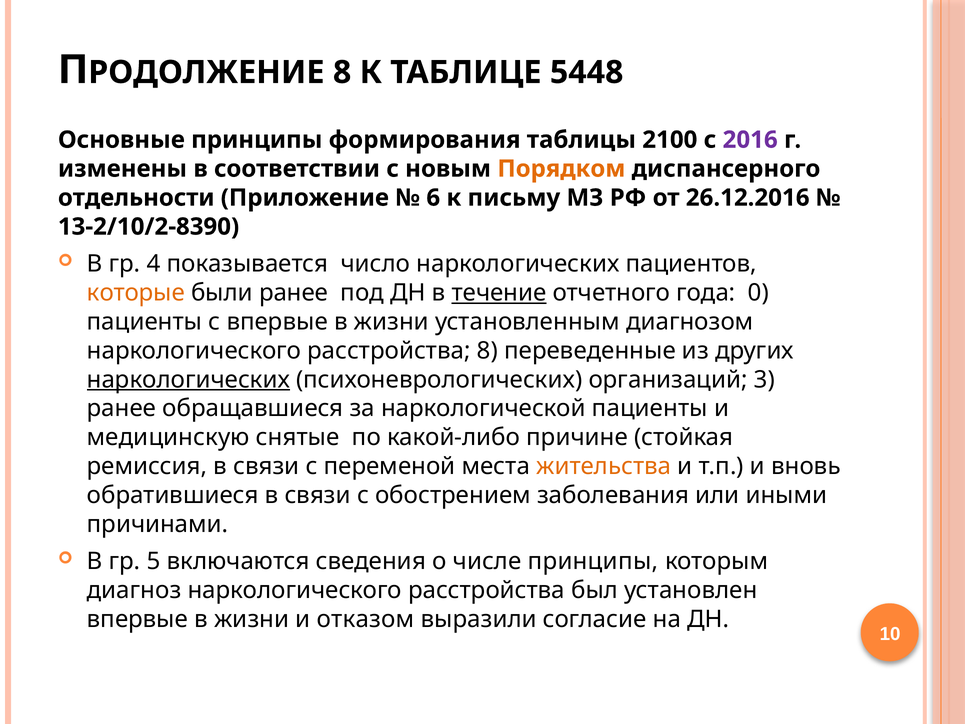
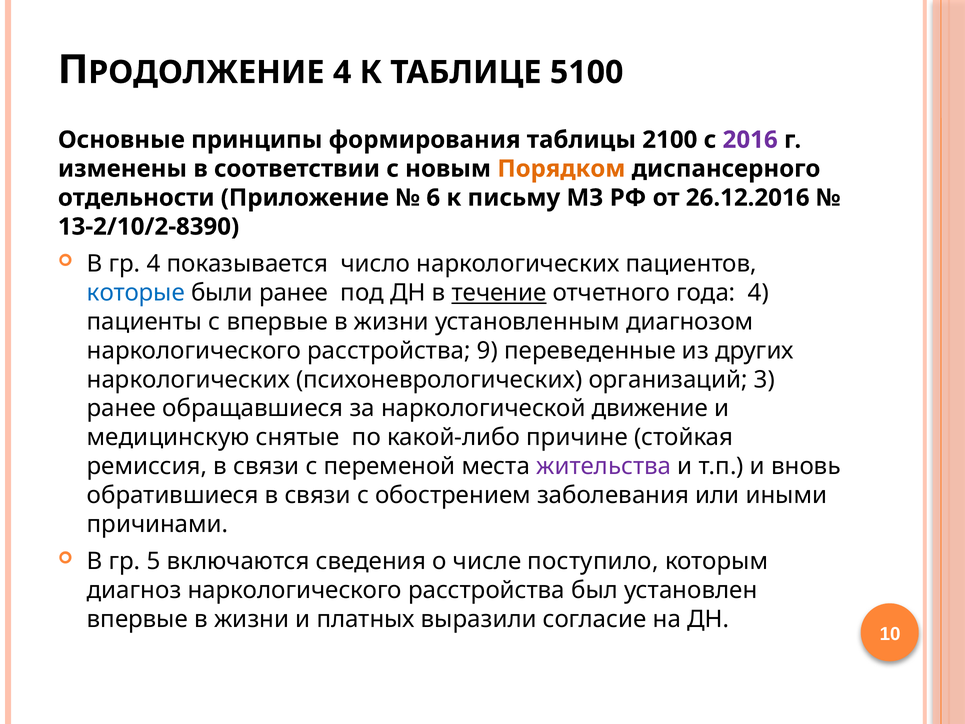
8 at (342, 72): 8 -> 4
5448: 5448 -> 5100
которые colour: orange -> blue
года 0: 0 -> 4
расстройства 8: 8 -> 9
наркологических at (188, 379) underline: present -> none
наркологической пациенты: пациенты -> движение
жительства colour: orange -> purple
числе принципы: принципы -> поступило
отказом: отказом -> платных
